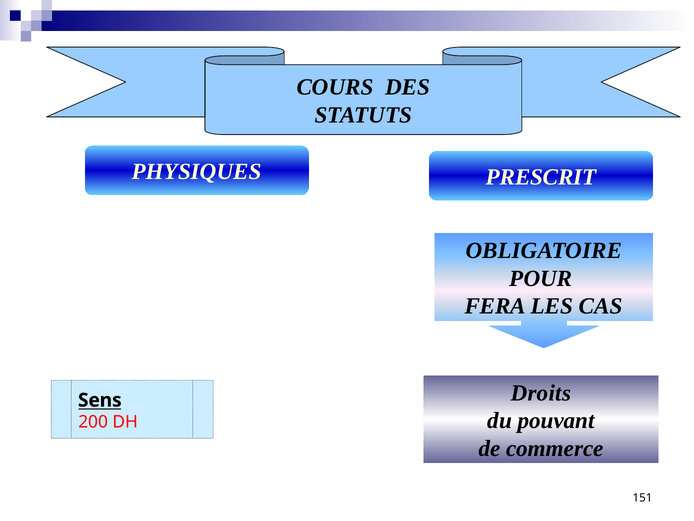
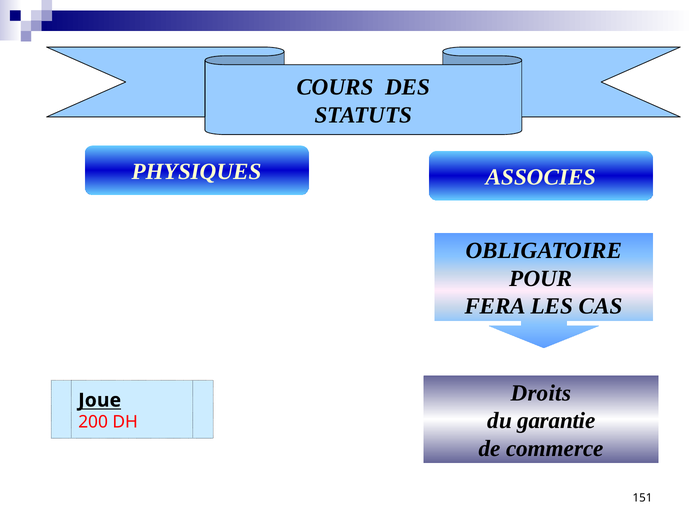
PRESCRIT: PRESCRIT -> ASSOCIES
Sens: Sens -> Joue
pouvant: pouvant -> garantie
